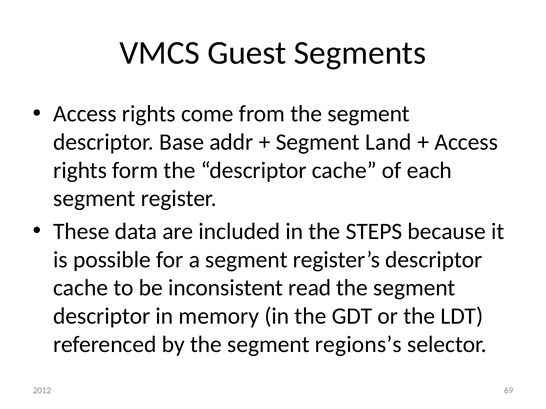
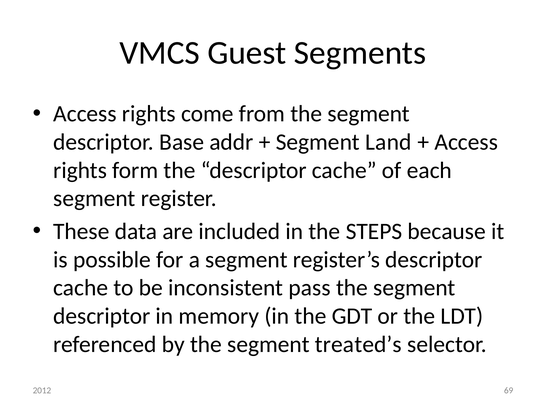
read: read -> pass
regions’s: regions’s -> treated’s
